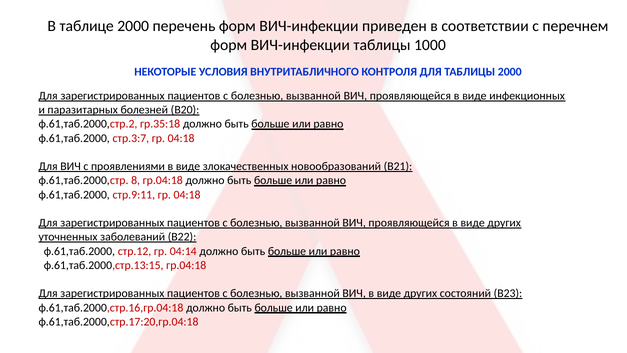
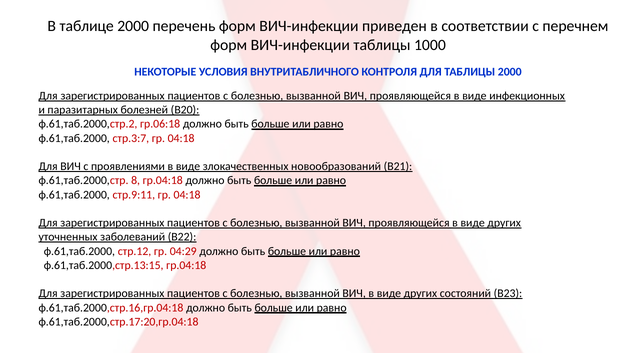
гр.35:18: гр.35:18 -> гр.06:18
04:14: 04:14 -> 04:29
